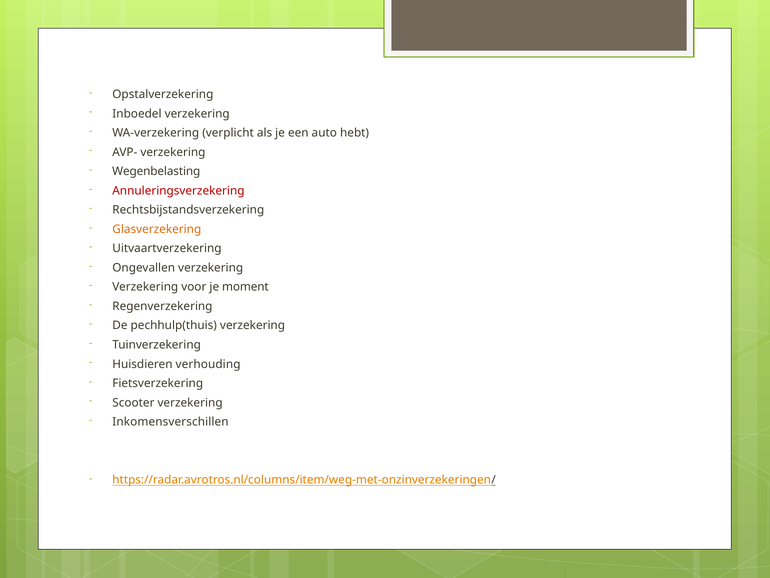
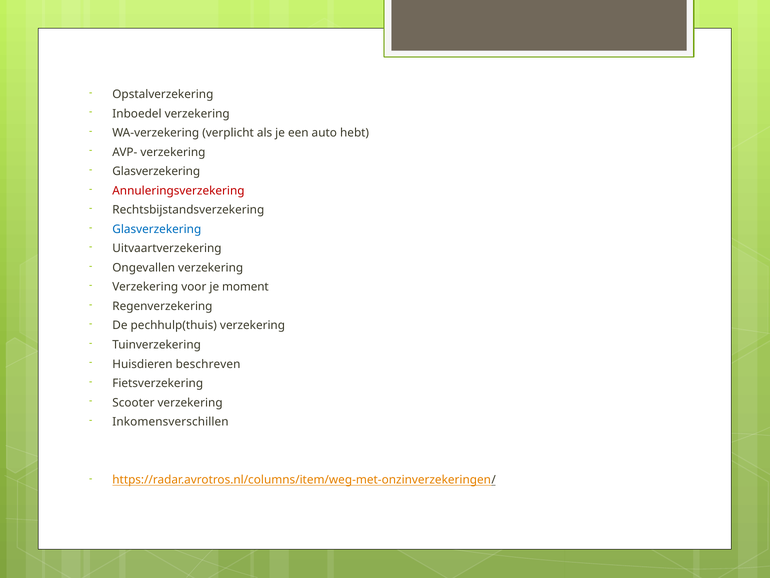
Wegenbelasting at (156, 171): Wegenbelasting -> Glasverzekering
Glasverzekering at (157, 229) colour: orange -> blue
verhouding: verhouding -> beschreven
